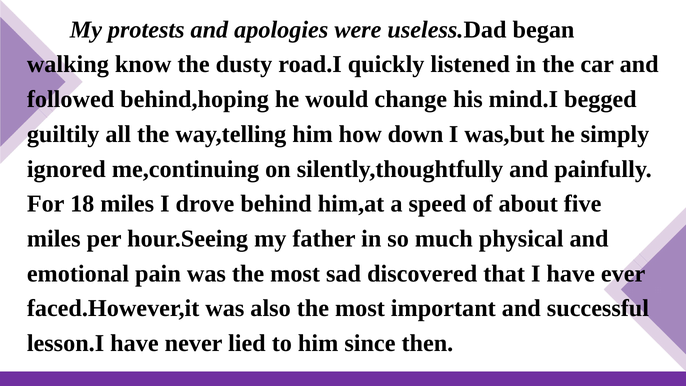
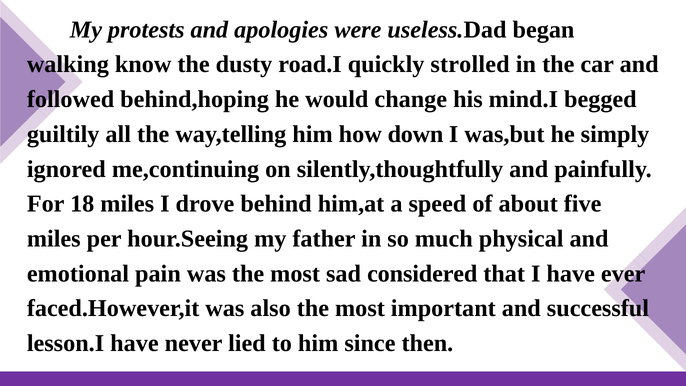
listened: listened -> strolled
discovered: discovered -> considered
